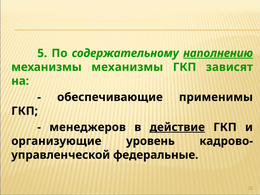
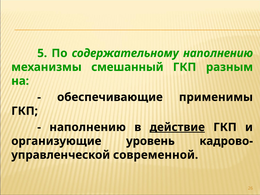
наполнению at (218, 53) underline: present -> none
механизмы механизмы: механизмы -> смешанный
зависят: зависят -> разным
менеджеров at (88, 127): менеджеров -> наполнению
федеральные: федеральные -> современной
